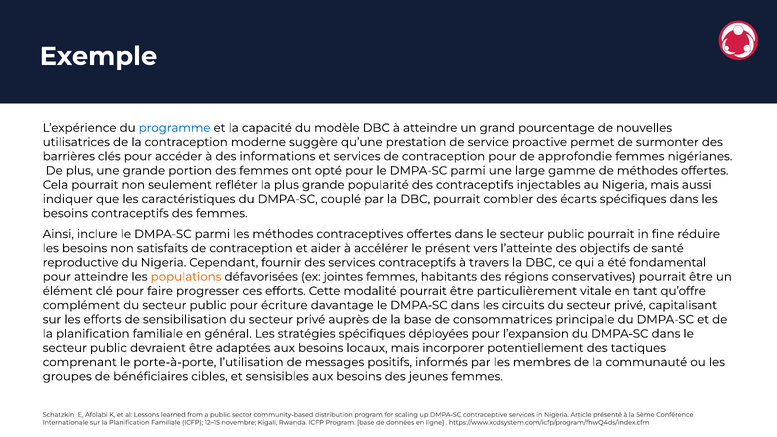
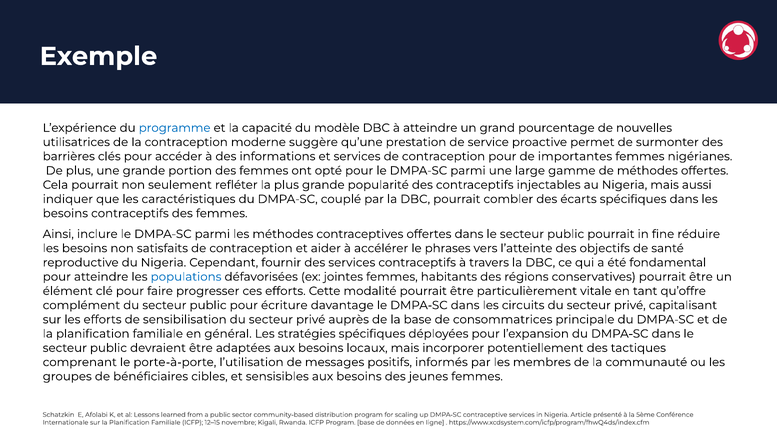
approfondie: approfondie -> importantes
présent: présent -> phrases
populations colour: orange -> blue
